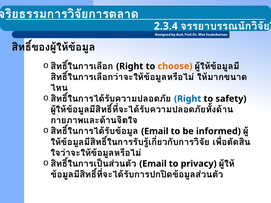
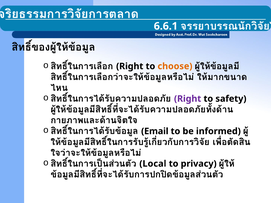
2.3.4: 2.3.4 -> 6.6.1
Right at (188, 99) colour: blue -> purple
Email at (153, 164): Email -> Local
